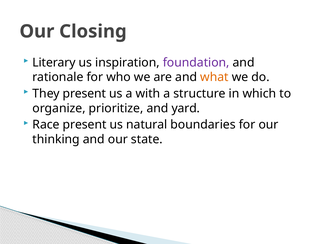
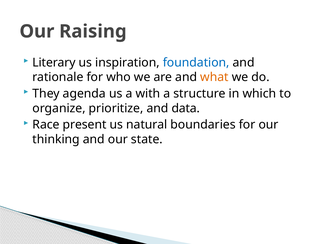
Closing: Closing -> Raising
foundation colour: purple -> blue
They present: present -> agenda
yard: yard -> data
